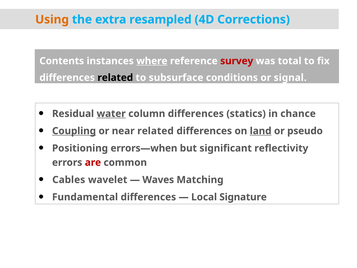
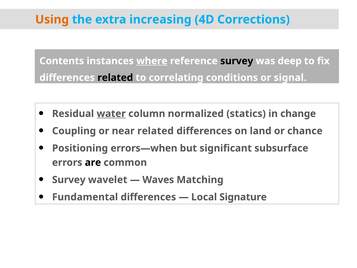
resampled: resampled -> increasing
survey at (237, 61) colour: red -> black
total: total -> deep
subsurface: subsurface -> correlating
column differences: differences -> normalized
chance: chance -> change
Coupling underline: present -> none
land underline: present -> none
pseudo: pseudo -> chance
reflectivity: reflectivity -> subsurface
are colour: red -> black
Cables at (69, 180): Cables -> Survey
